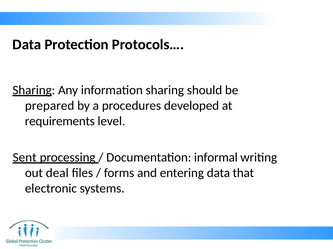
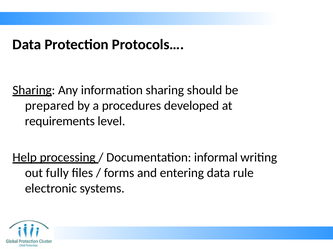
Sent: Sent -> Help
deal: deal -> fully
that: that -> rule
